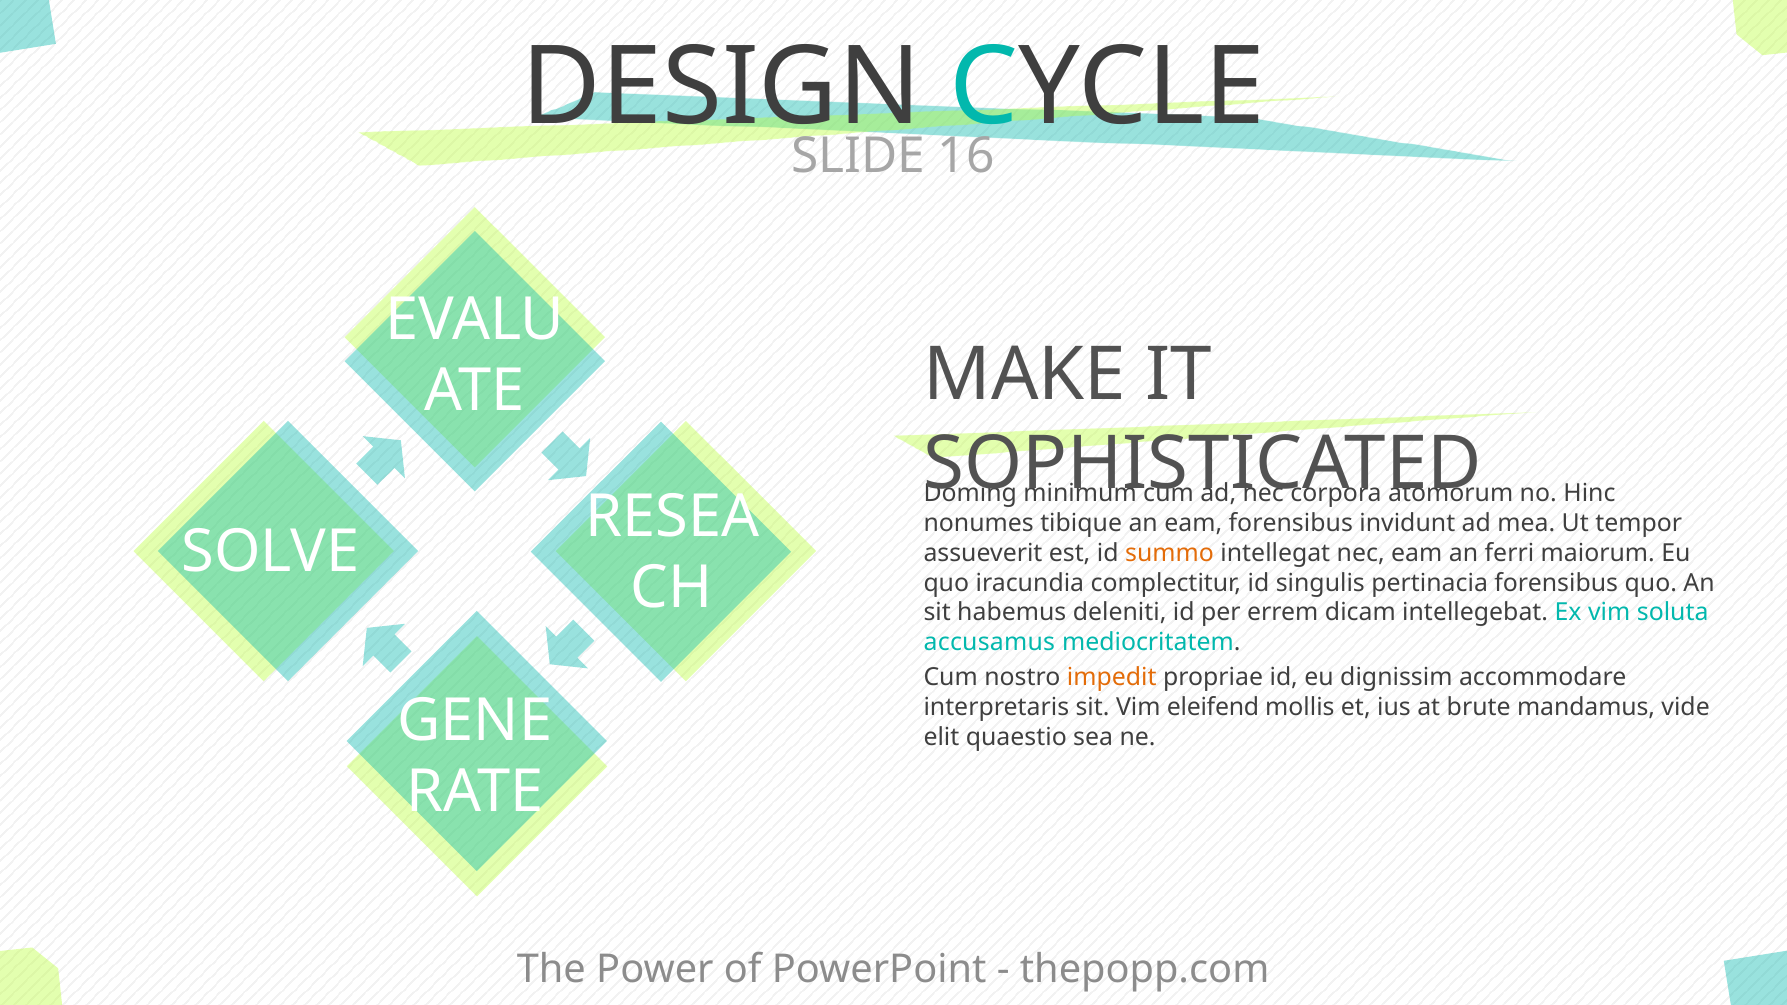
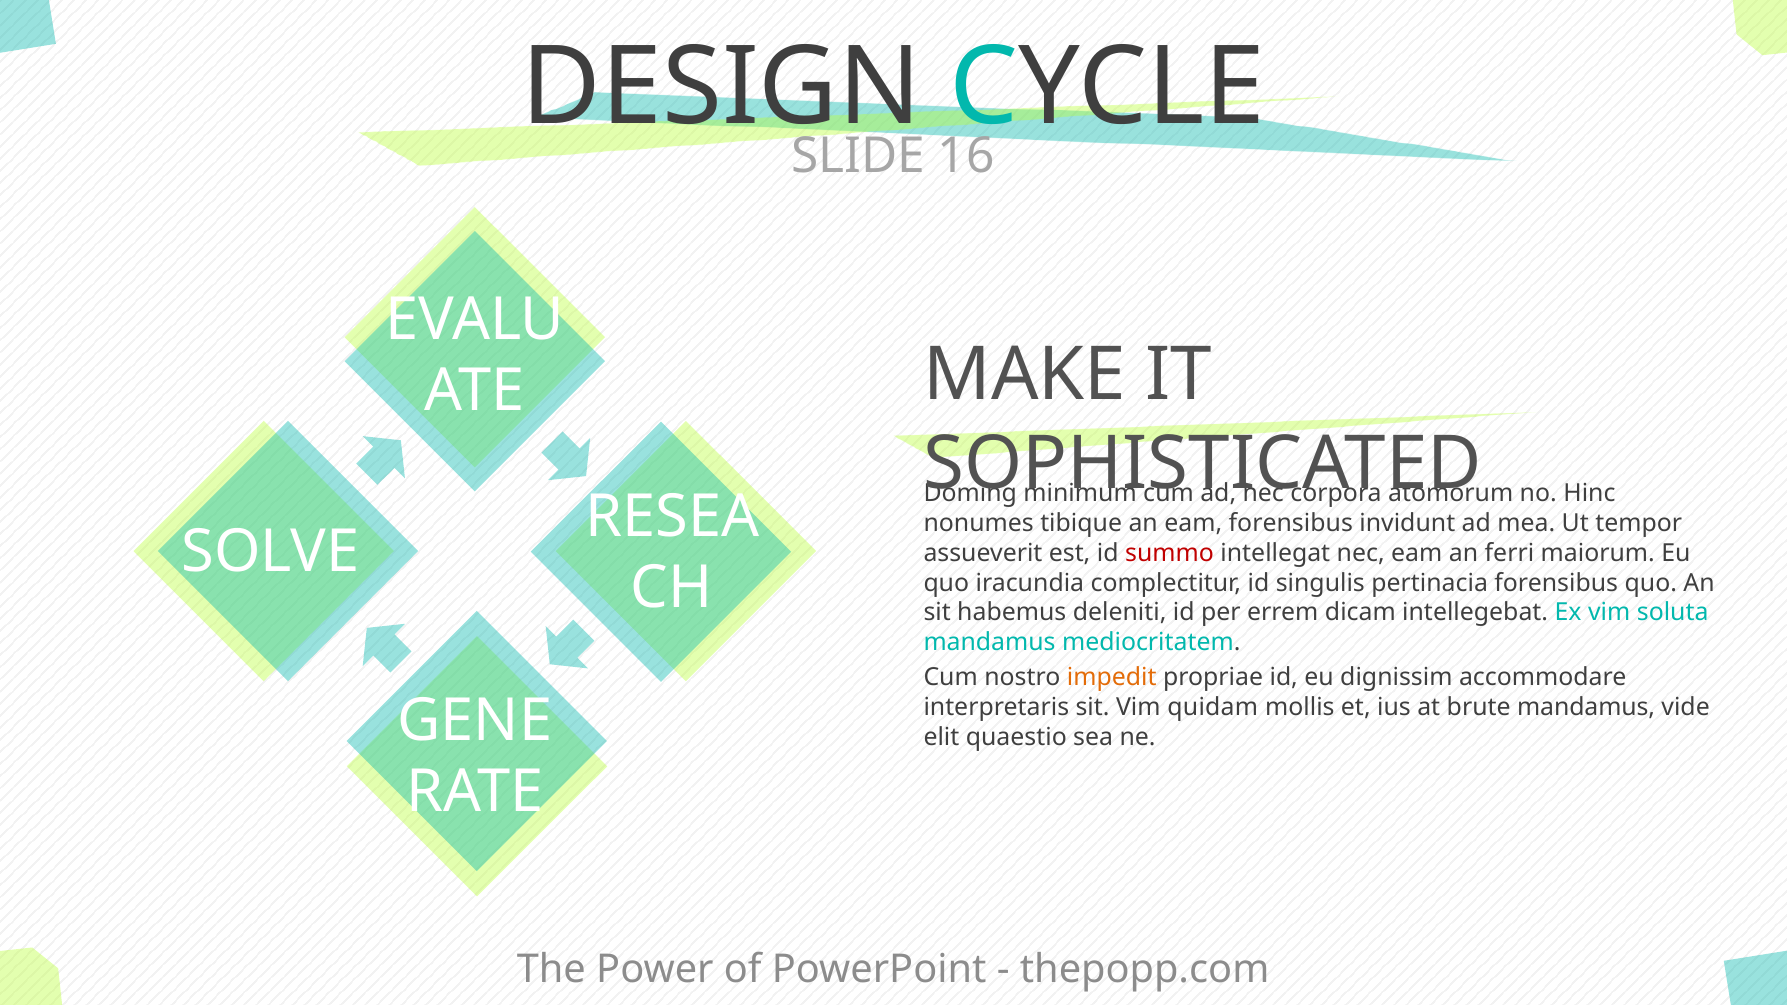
summo colour: orange -> red
accusamus at (989, 643): accusamus -> mandamus
eleifend: eleifend -> quidam
